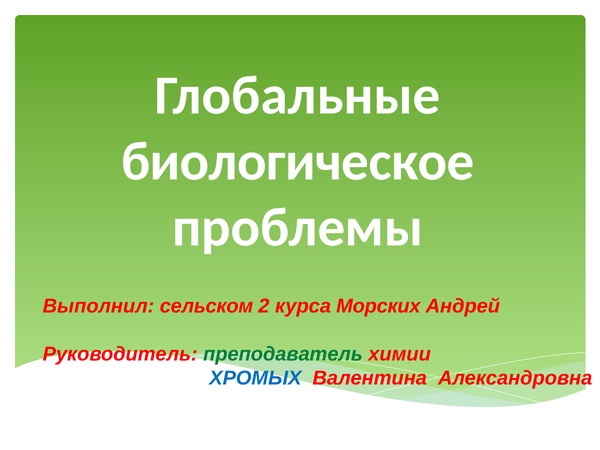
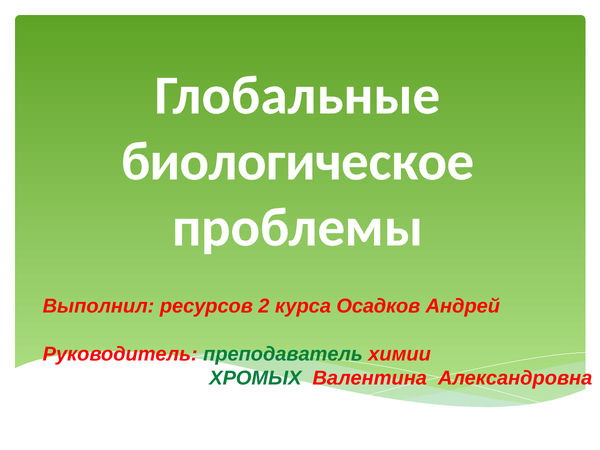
сельском: сельском -> ресурсов
Морских: Морских -> Осадков
ХРОМЫХ colour: blue -> green
